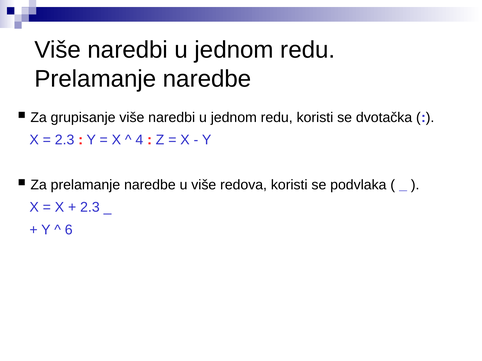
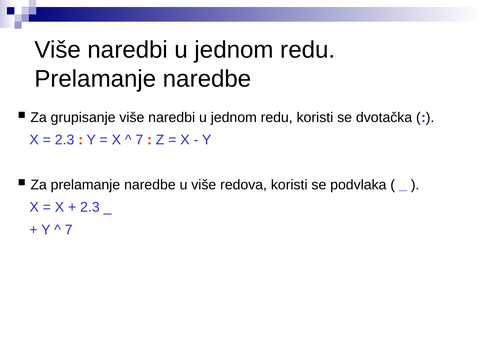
4 at (139, 140): 4 -> 7
6 at (69, 230): 6 -> 7
